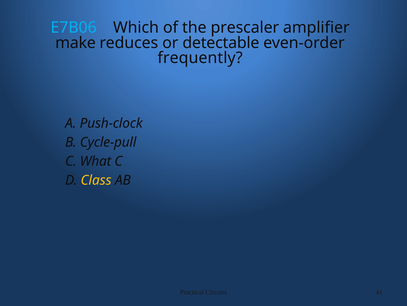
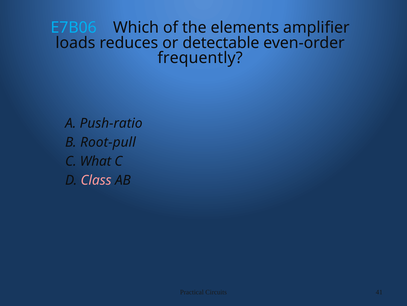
prescaler: prescaler -> elements
make: make -> loads
Push-clock: Push-clock -> Push-ratio
Cycle-pull: Cycle-pull -> Root-pull
Class colour: yellow -> pink
